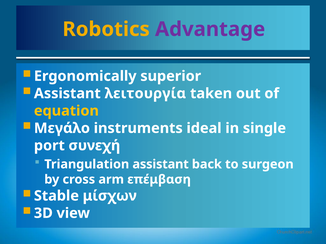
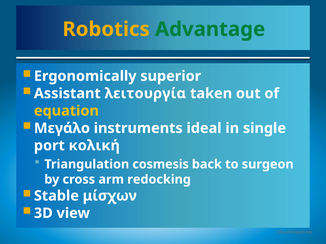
Advantage colour: purple -> green
συνεχή: συνεχή -> κολική
Triangulation assistant: assistant -> cosmesis
επέμβαση: επέμβαση -> redocking
